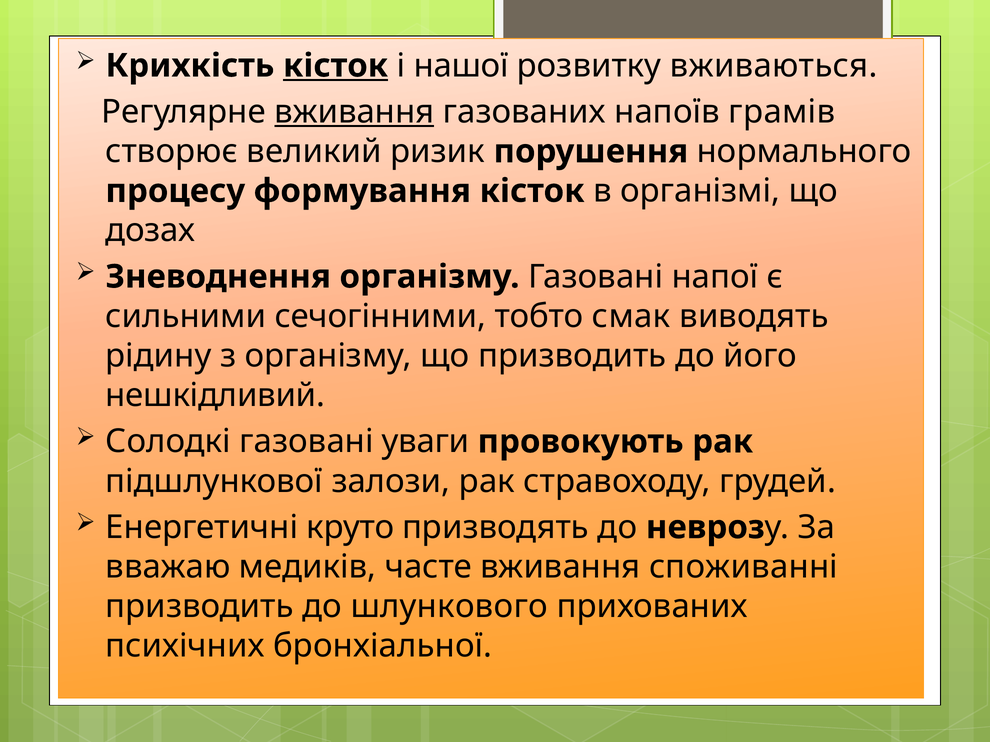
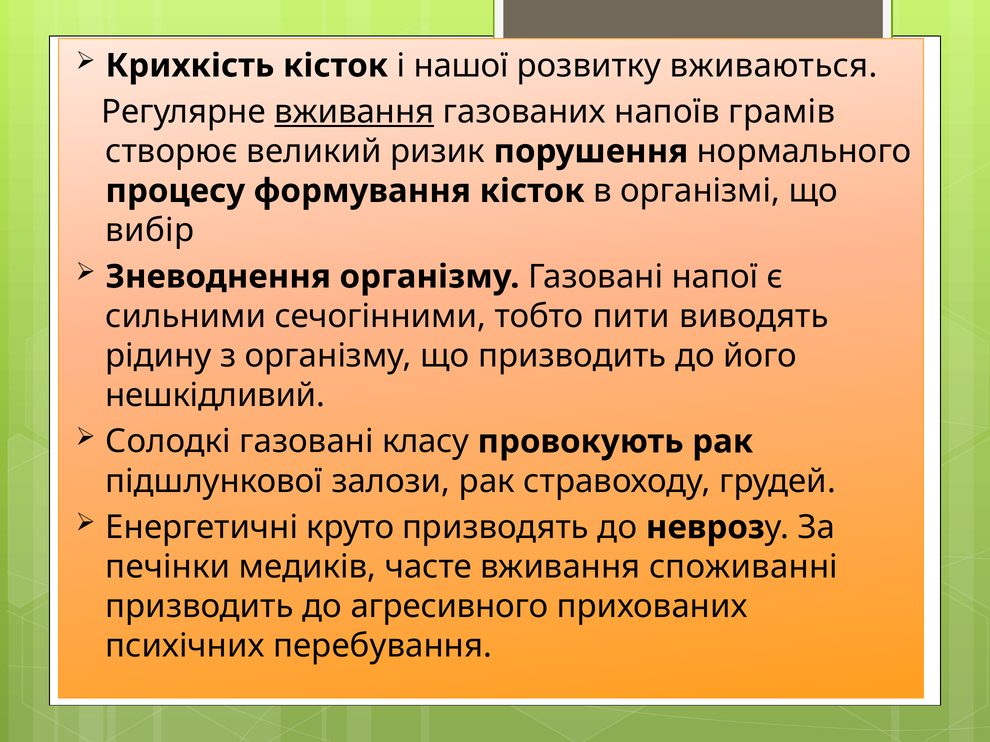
кісток at (336, 66) underline: present -> none
дозах: дозах -> вибір
смак: смак -> пити
уваги: уваги -> класу
вважаю: вважаю -> печінки
шлункового: шлункового -> агресивного
бронхіальної: бронхіальної -> перебування
